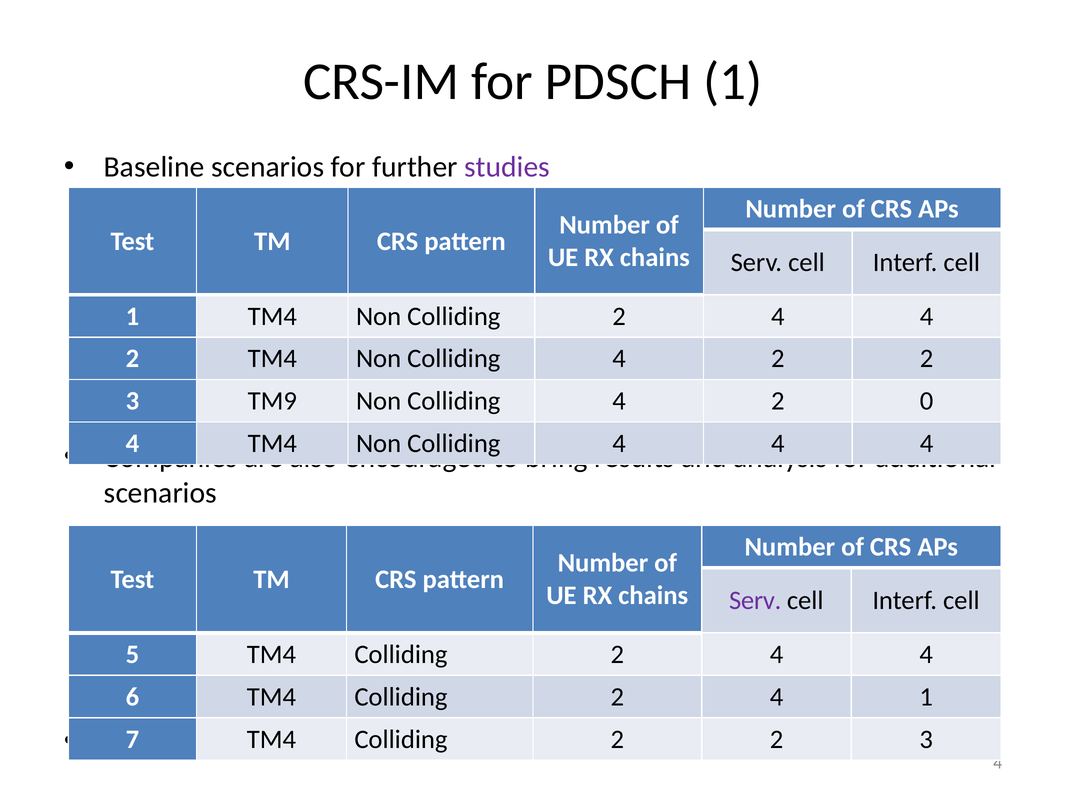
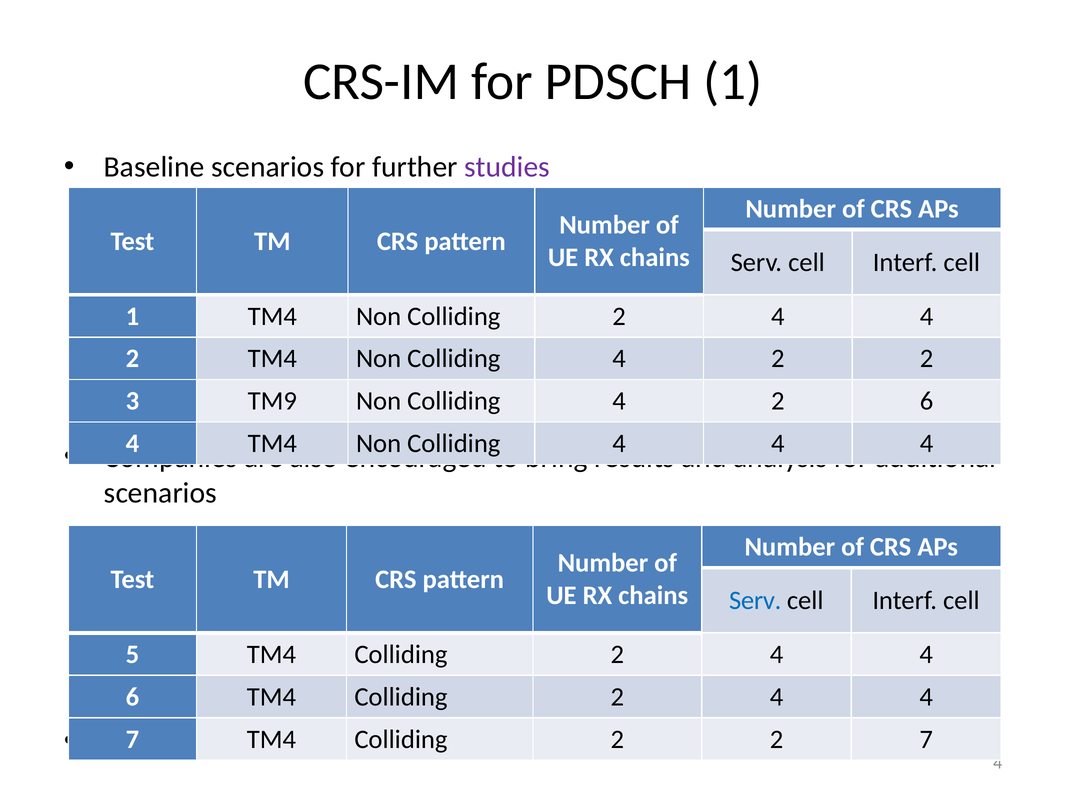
2 0: 0 -> 6
Serv at (755, 601) colour: purple -> blue
1 at (926, 697): 1 -> 4
3 at (926, 740): 3 -> 7
